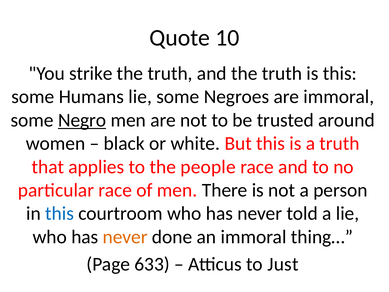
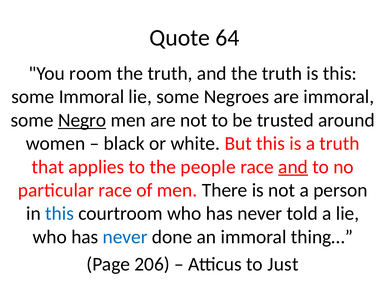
10: 10 -> 64
strike: strike -> room
some Humans: Humans -> Immoral
and at (293, 167) underline: none -> present
never at (125, 237) colour: orange -> blue
633: 633 -> 206
